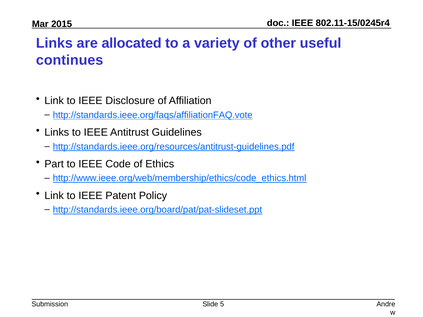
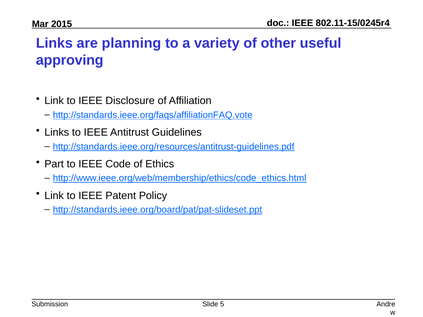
allocated: allocated -> planning
continues: continues -> approving
